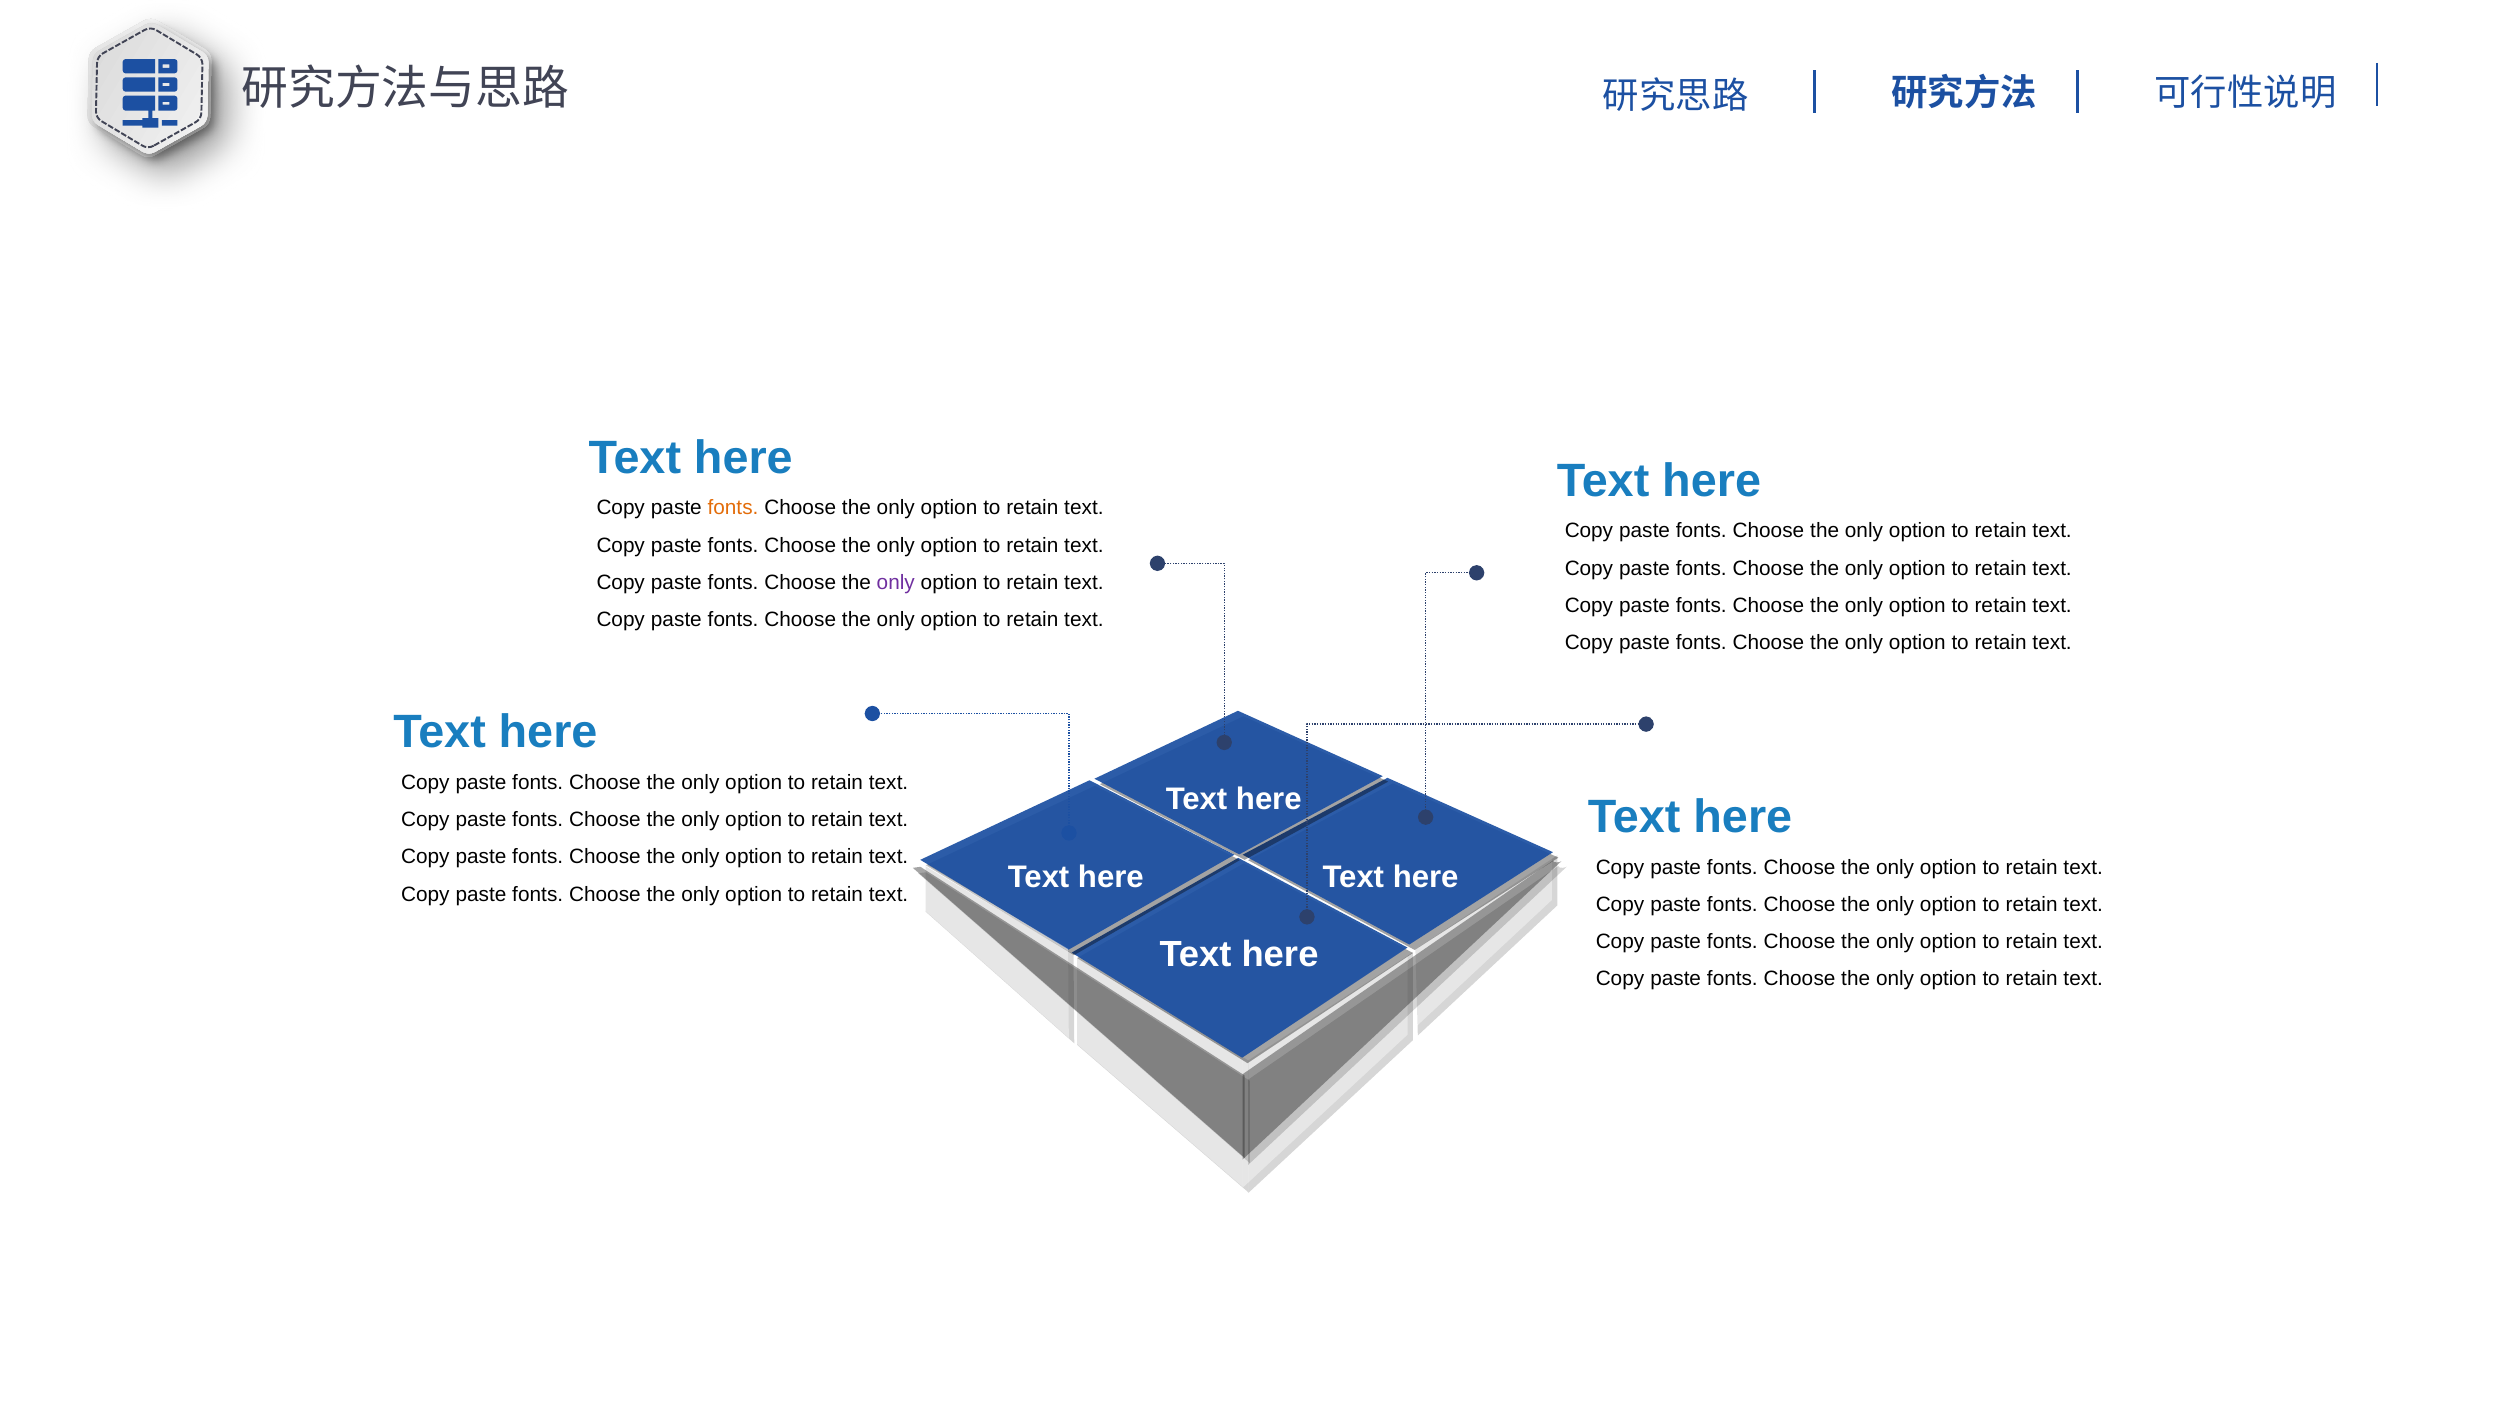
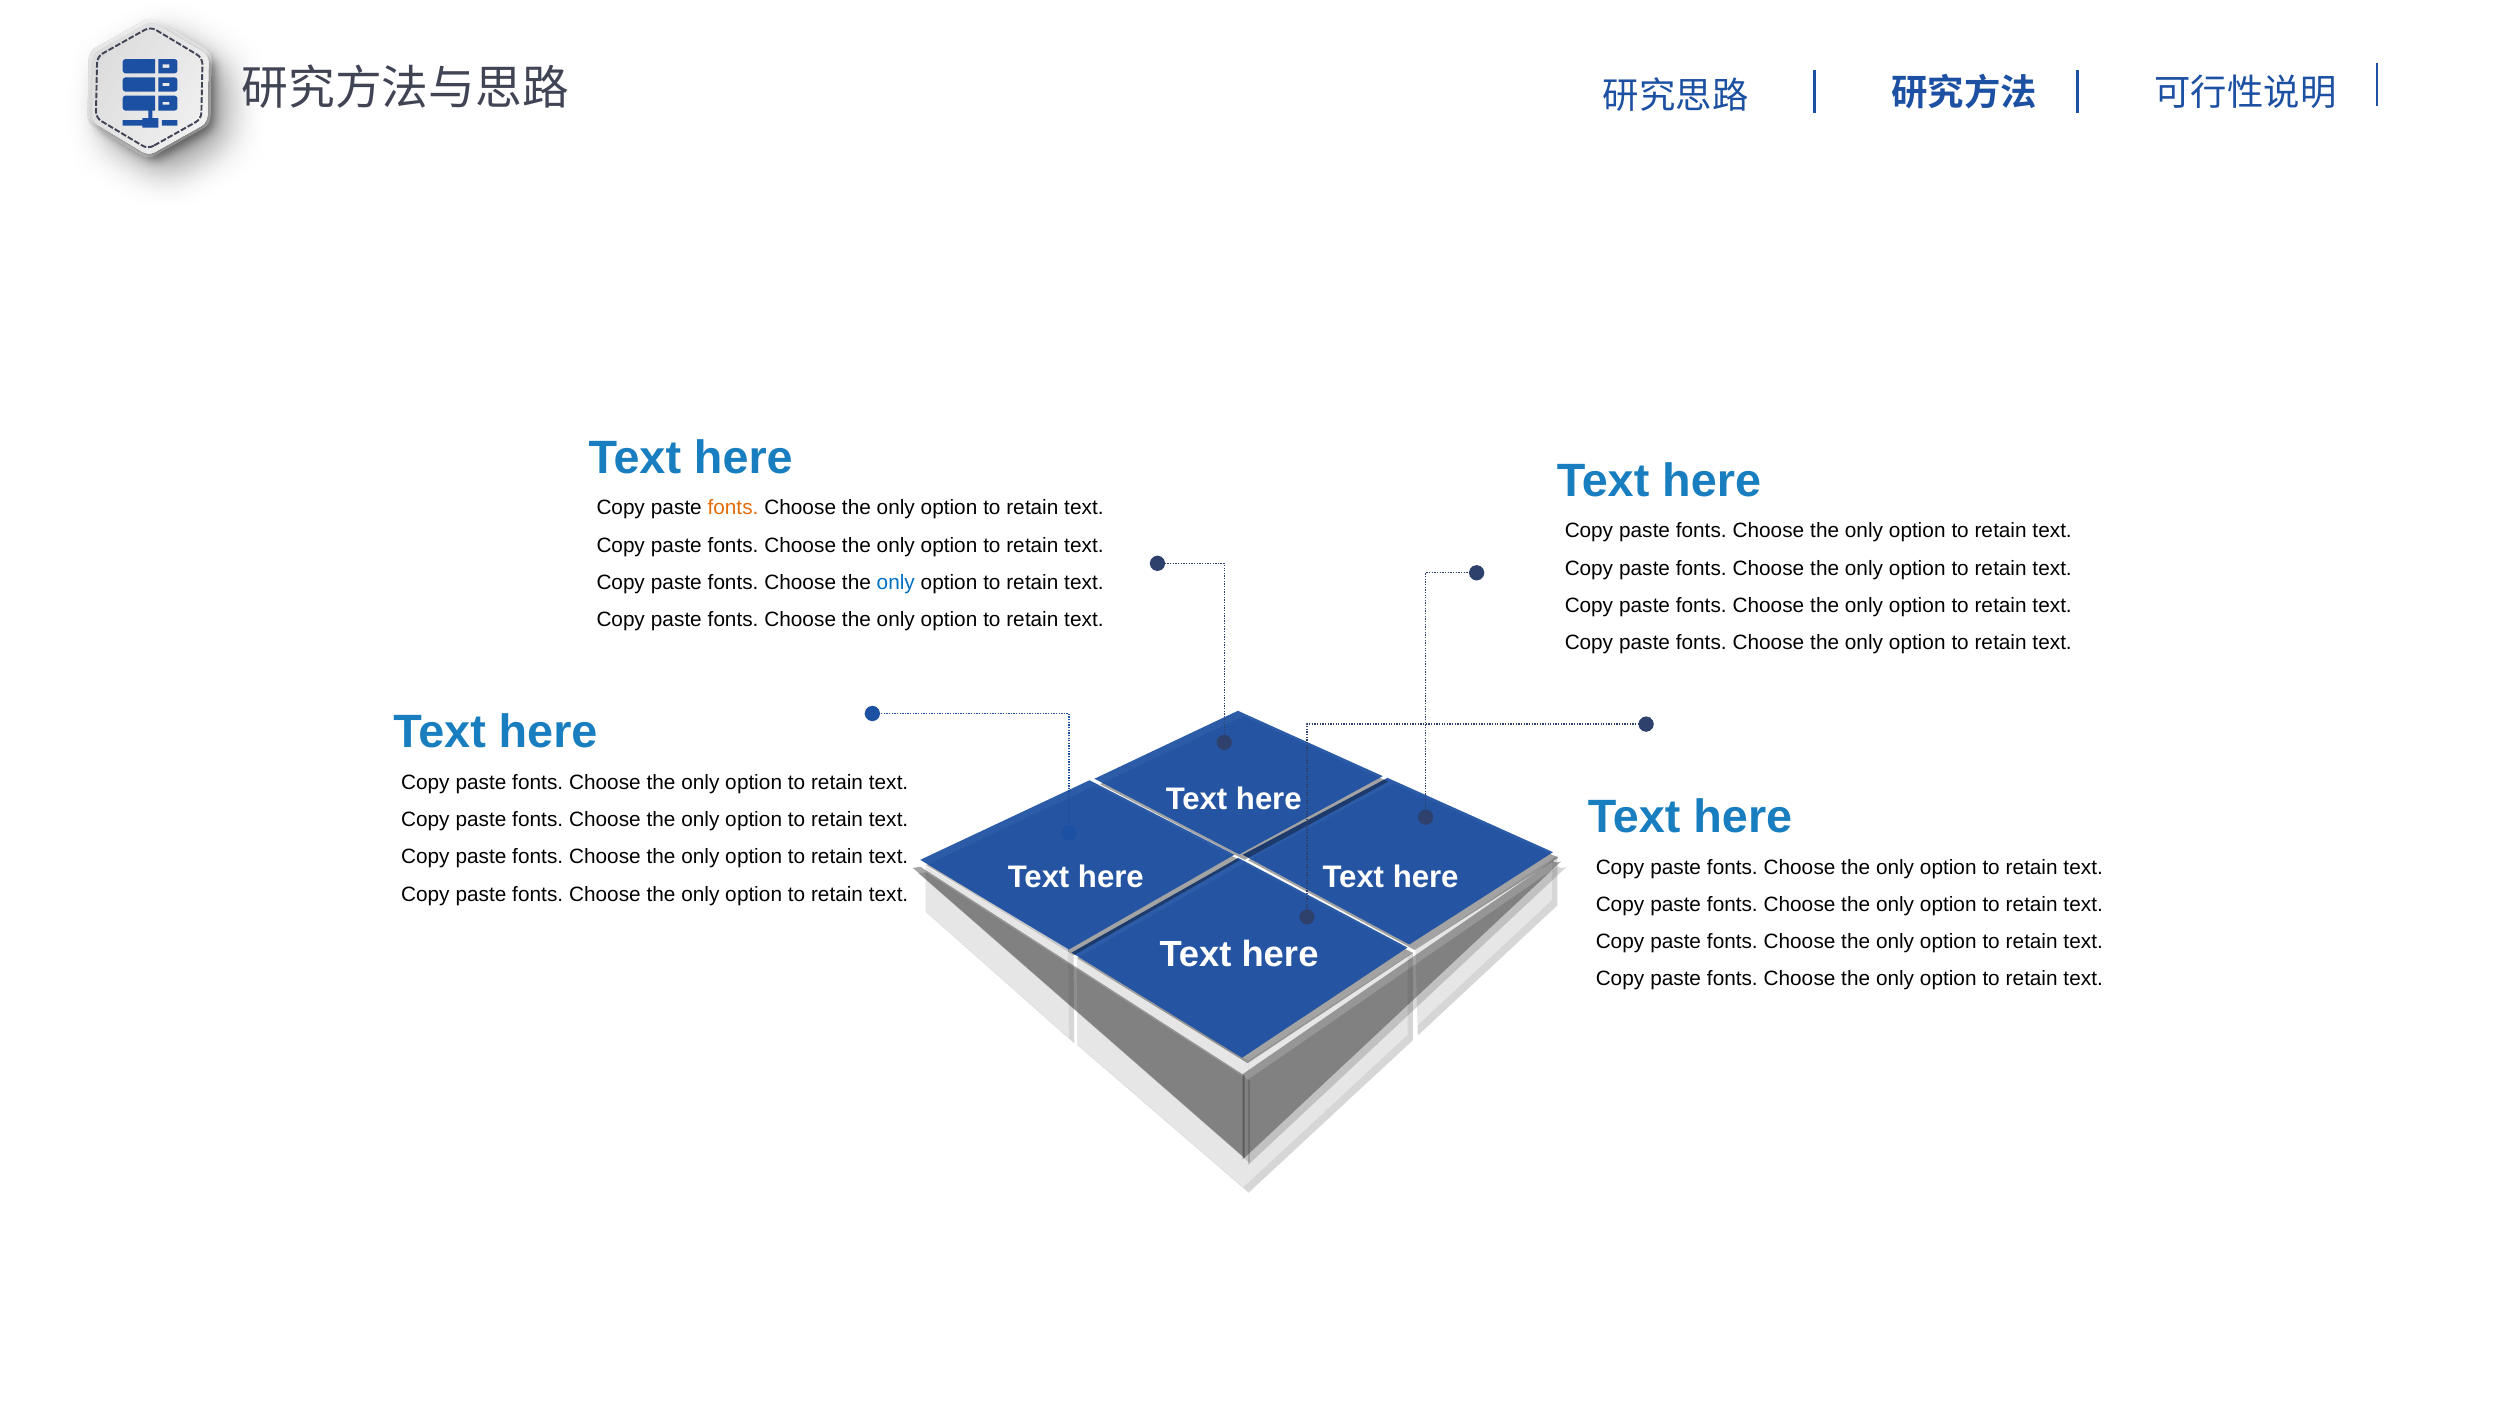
only at (896, 583) colour: purple -> blue
